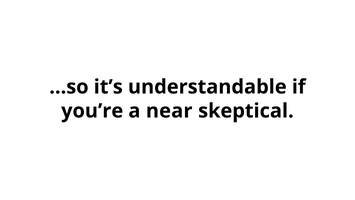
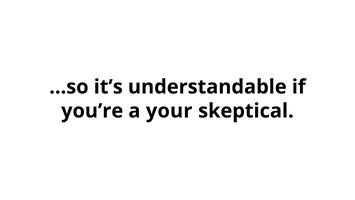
near: near -> your
